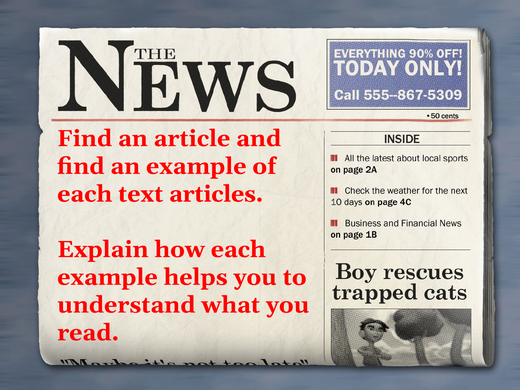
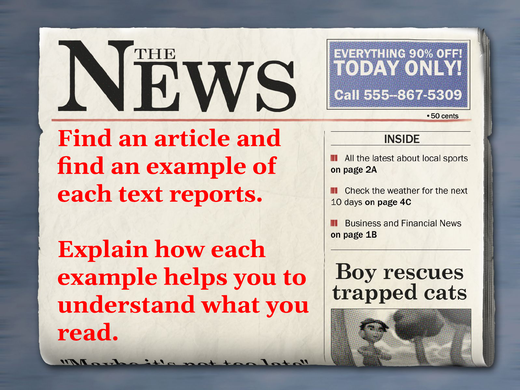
articles: articles -> reports
